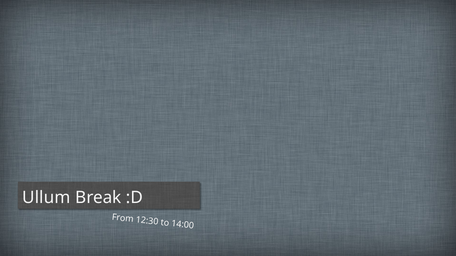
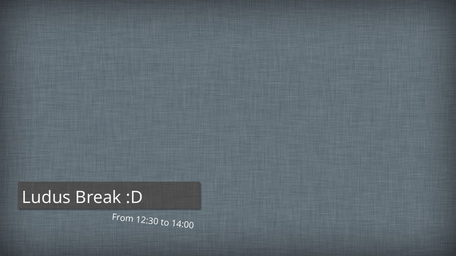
Ullum: Ullum -> Ludus
